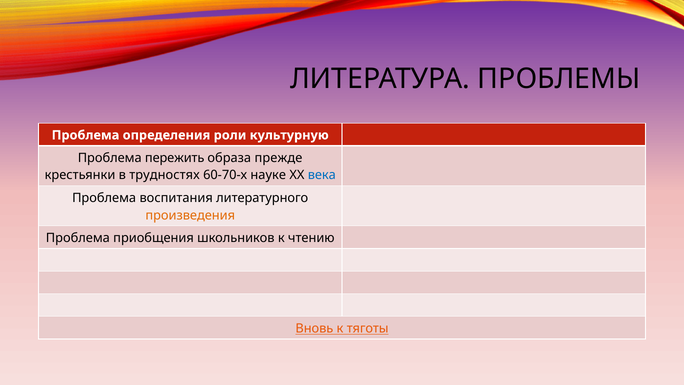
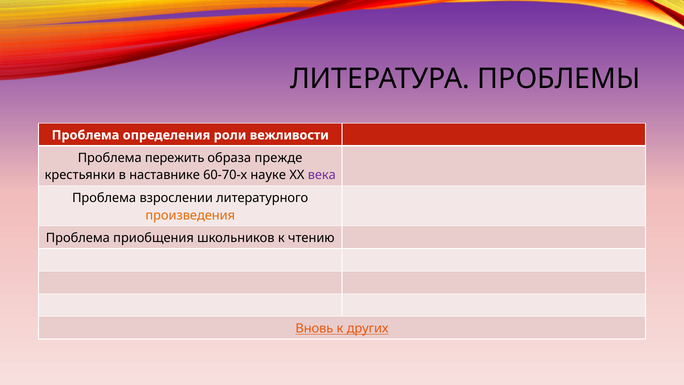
культурную: культурную -> вежливости
трудностях: трудностях -> наставнике
века colour: blue -> purple
воспитания: воспитания -> взрослении
тяготы: тяготы -> других
